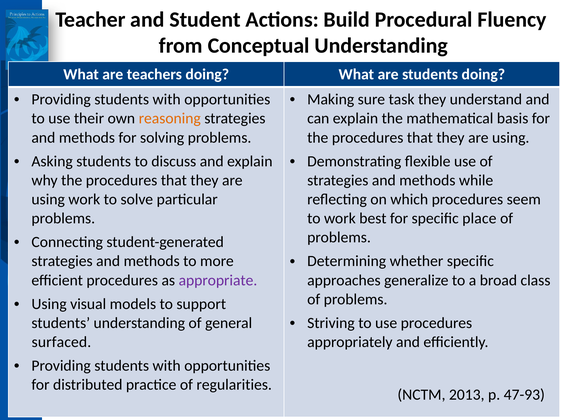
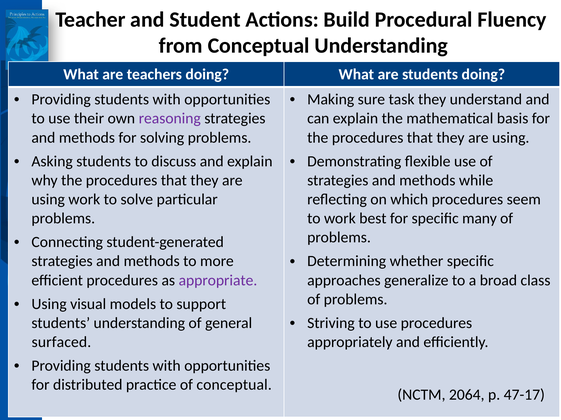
reasoning colour: orange -> purple
place: place -> many
of regularities: regularities -> conceptual
2013: 2013 -> 2064
47-93: 47-93 -> 47-17
